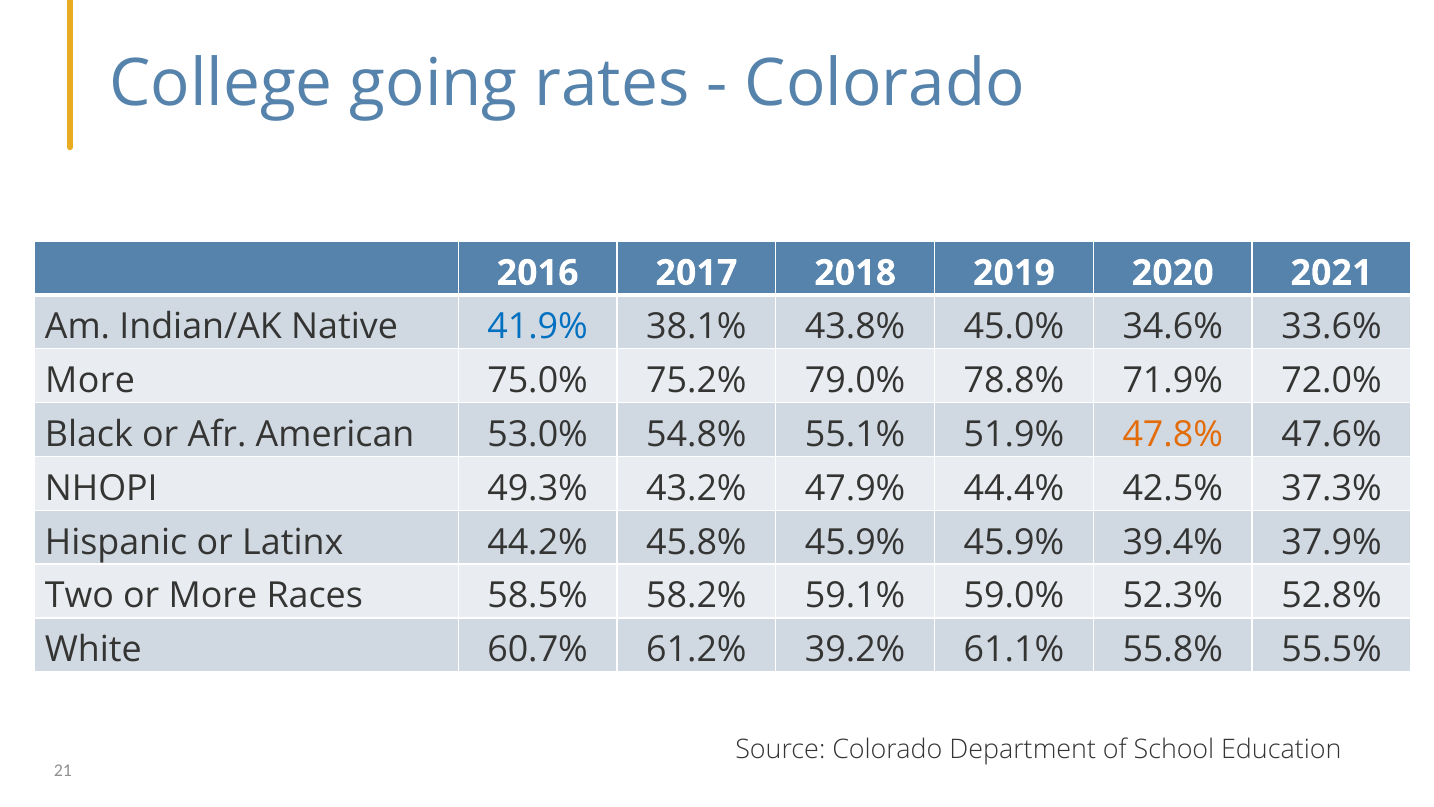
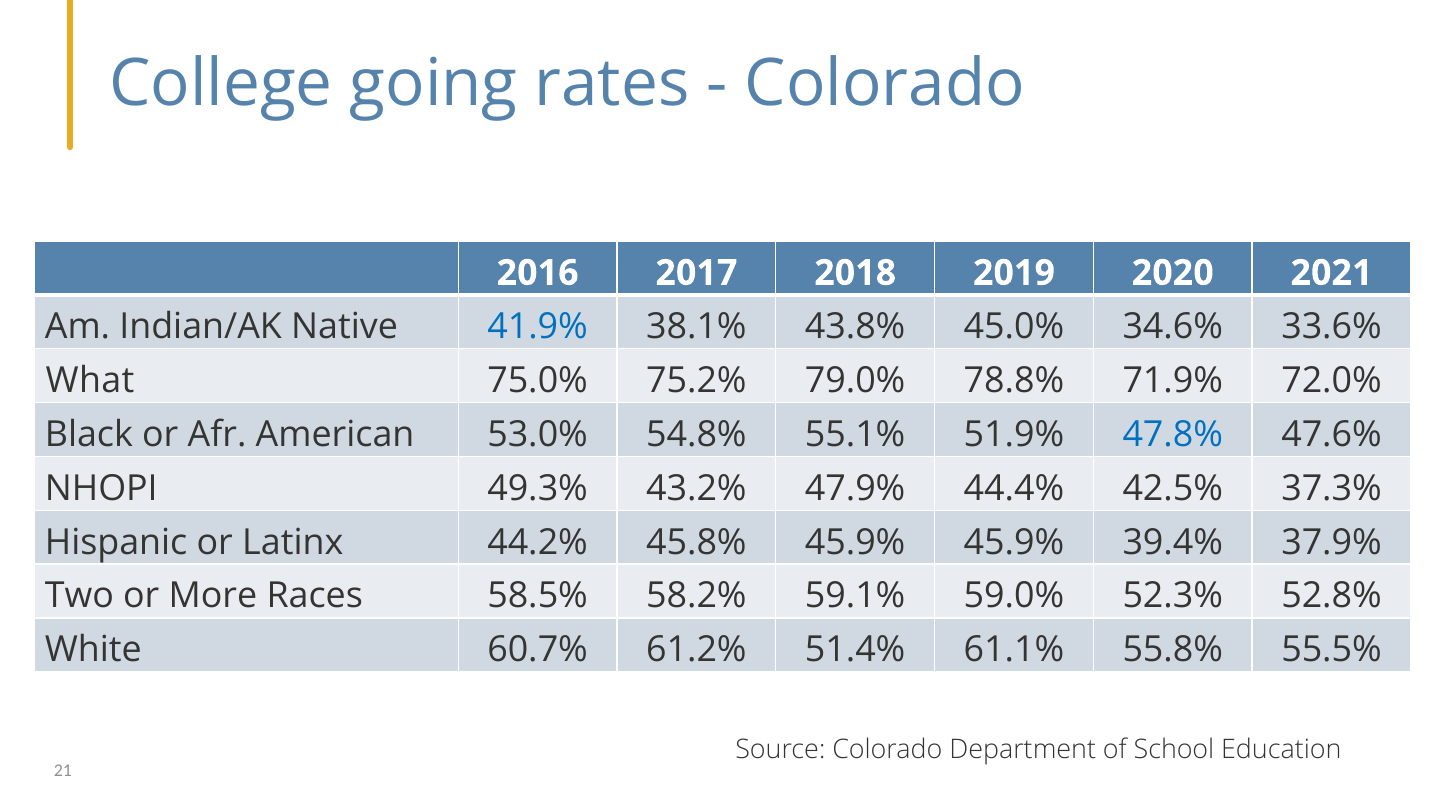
More at (90, 380): More -> What
47.8% colour: orange -> blue
39.2%: 39.2% -> 51.4%
